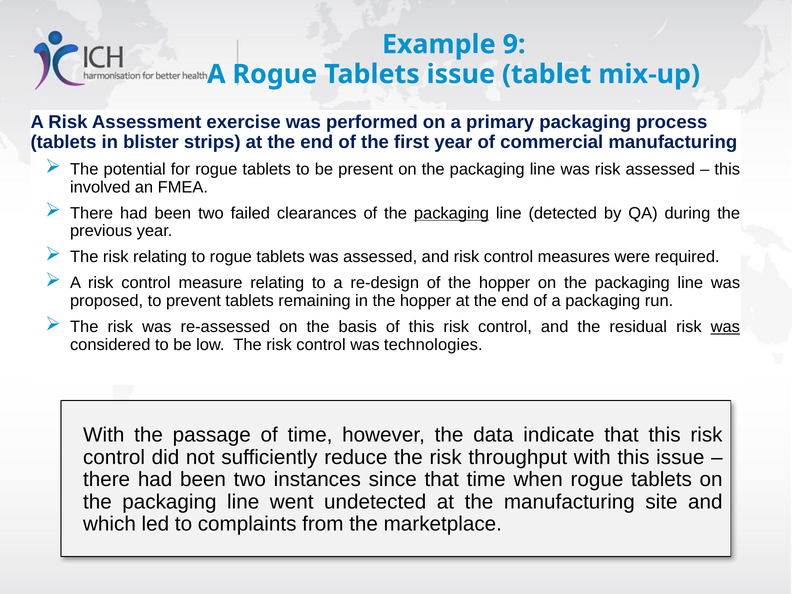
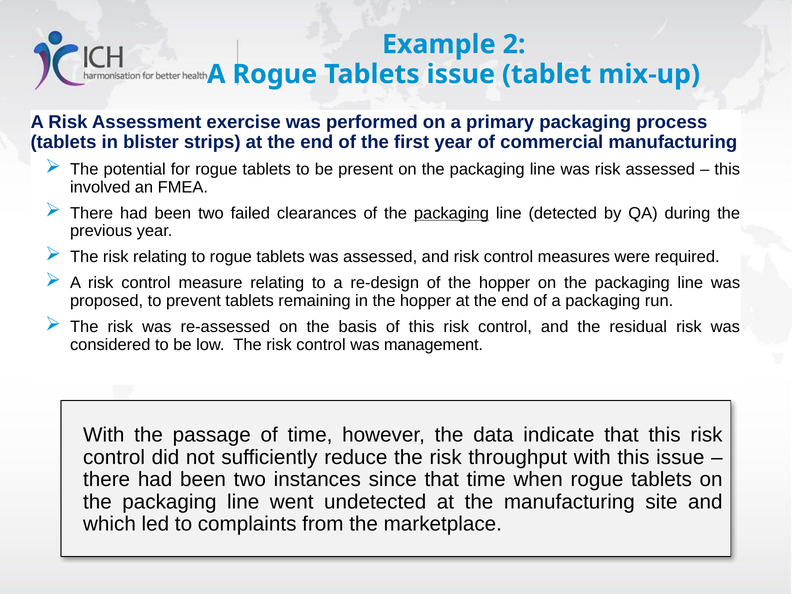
9: 9 -> 2
was at (725, 327) underline: present -> none
technologies: technologies -> management
